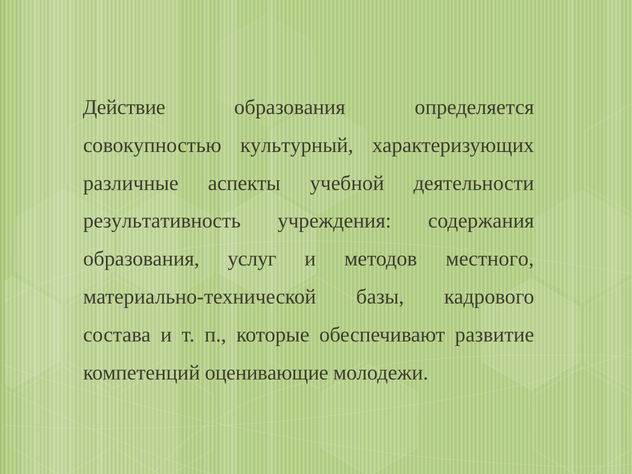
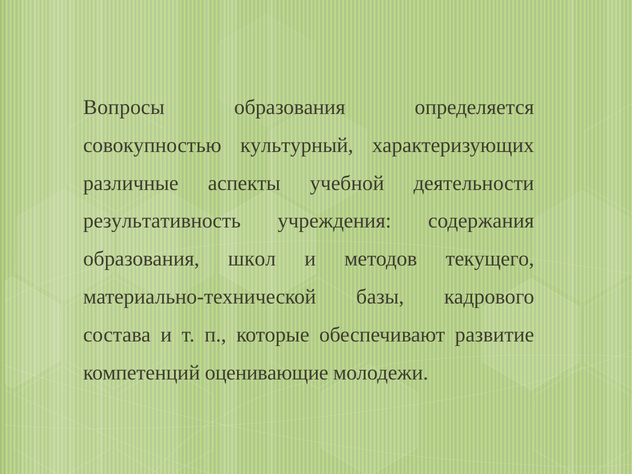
Действие: Действие -> Вопросы
услуг: услуг -> школ
местного: местного -> текущего
